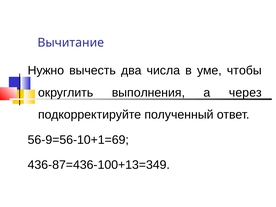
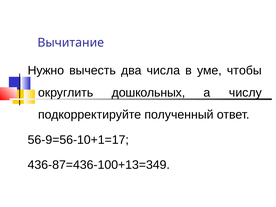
выполнения: выполнения -> дошкольных
через: через -> числу
56-9=56-10+1=69: 56-9=56-10+1=69 -> 56-9=56-10+1=17
